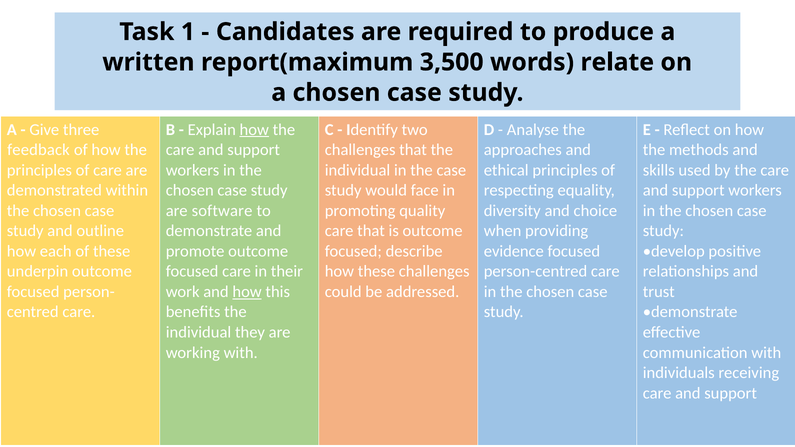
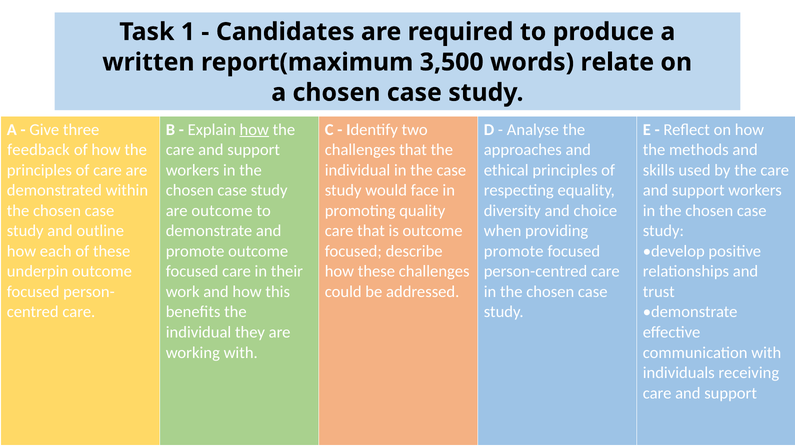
are software: software -> outcome
evidence at (514, 251): evidence -> promote
how at (247, 292) underline: present -> none
